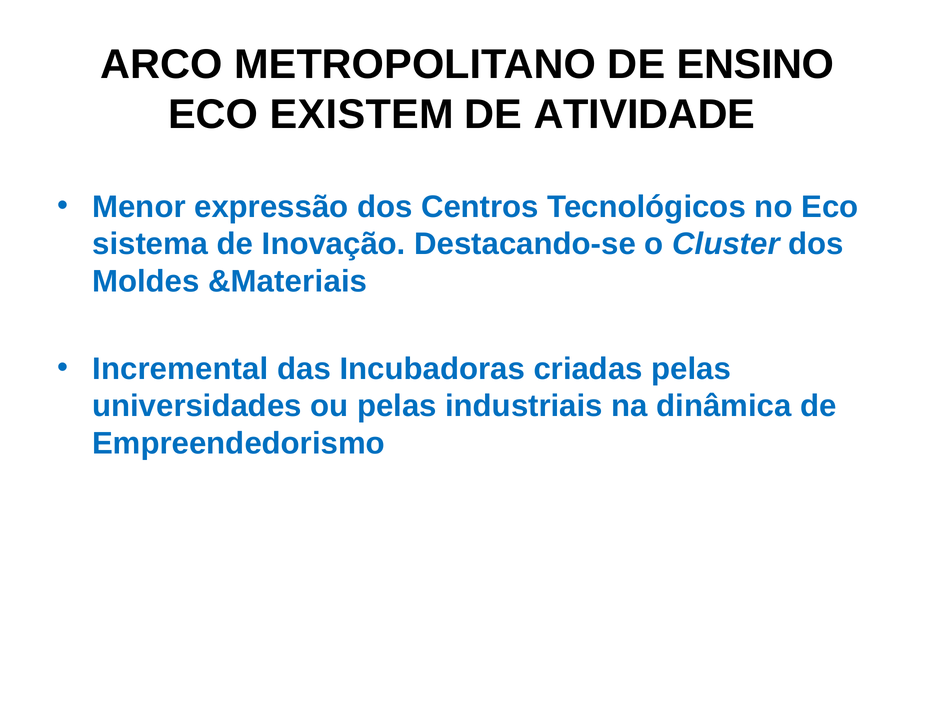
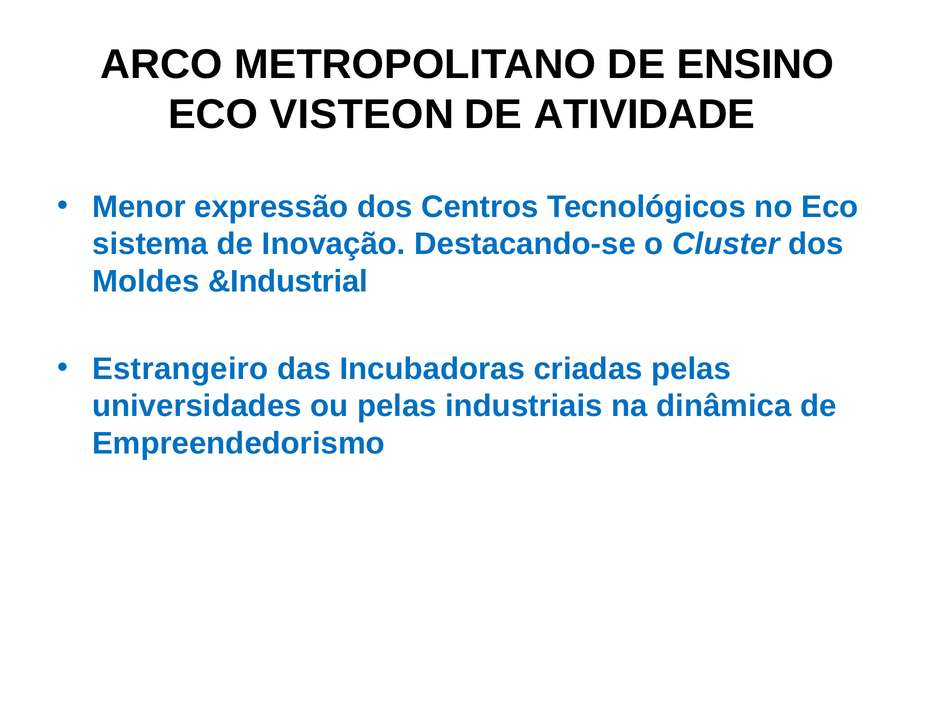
EXISTEM: EXISTEM -> VISTEON
&Materiais: &Materiais -> &Industrial
Incremental: Incremental -> Estrangeiro
